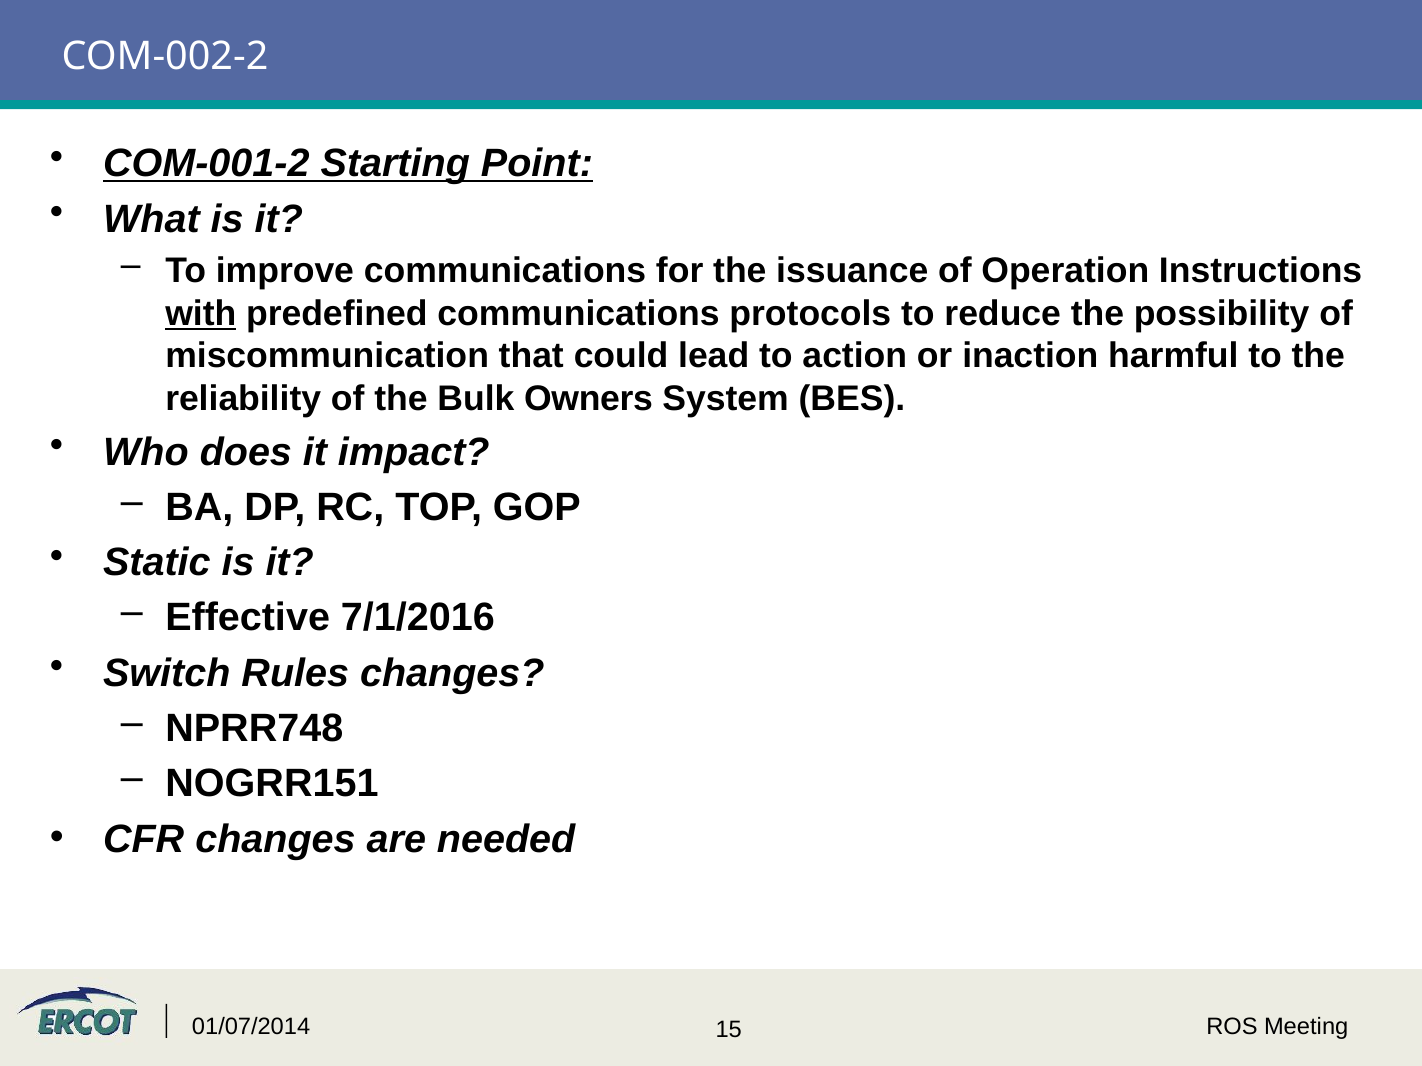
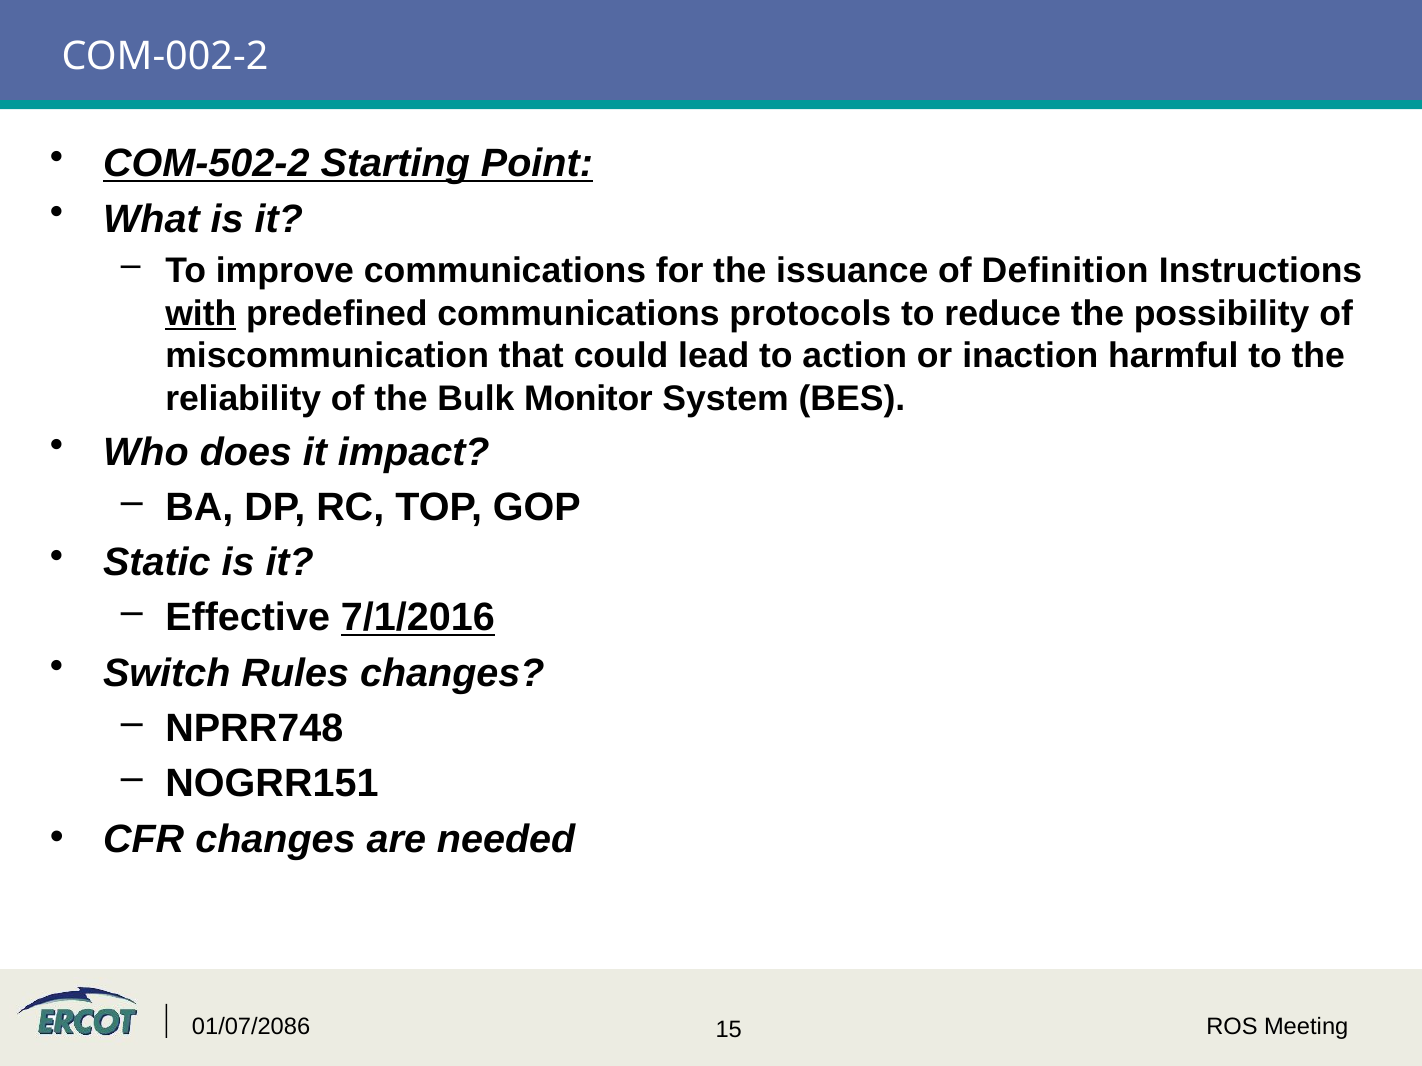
COM-001-2: COM-001-2 -> COM-502-2
Operation: Operation -> Definition
Owners: Owners -> Monitor
7/1/2016 underline: none -> present
01/07/2014: 01/07/2014 -> 01/07/2086
